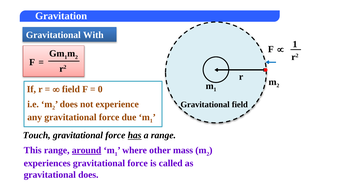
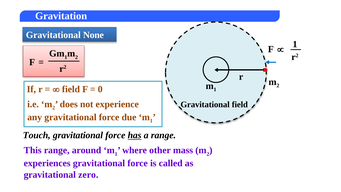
With: With -> None
around underline: present -> none
gravitational does: does -> zero
